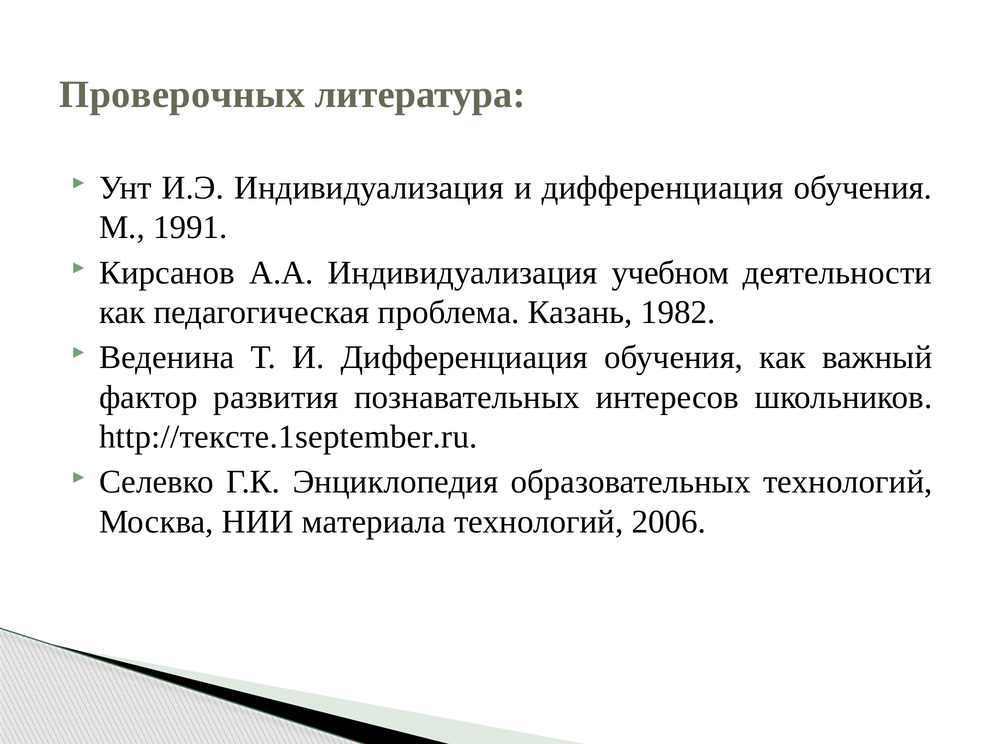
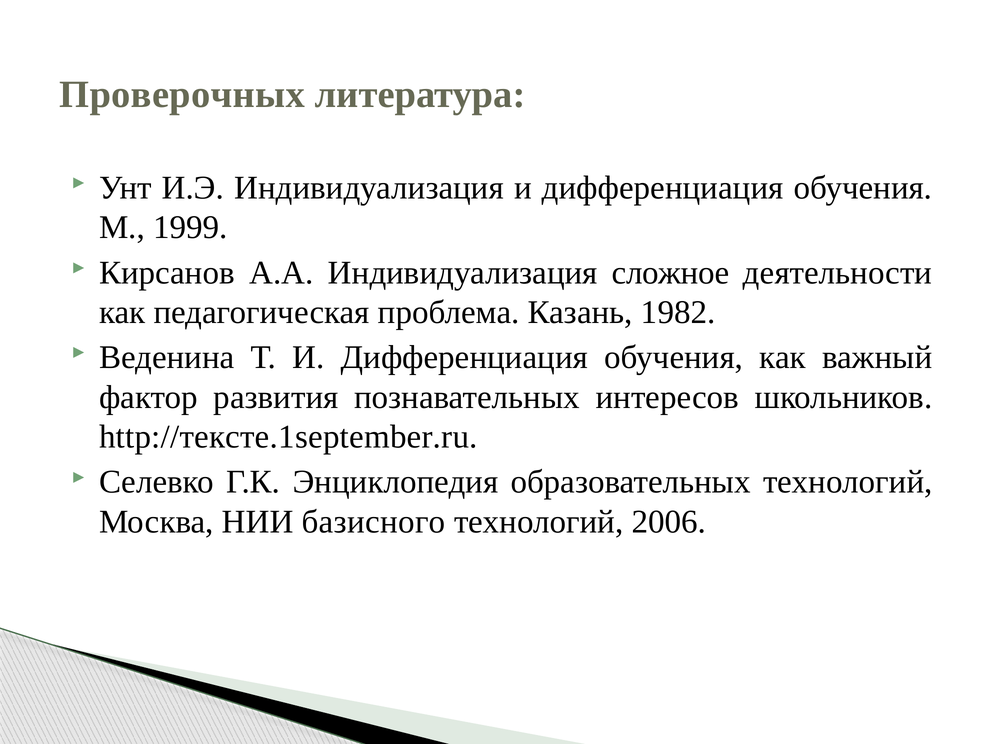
1991: 1991 -> 1999
учебном: учебном -> сложное
материала: материала -> базисного
